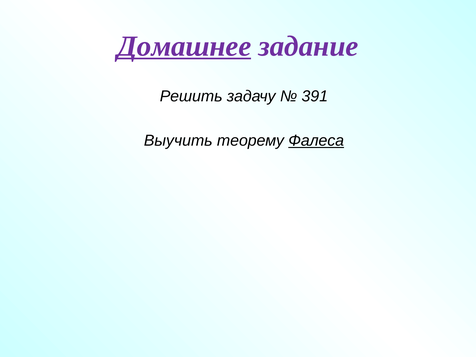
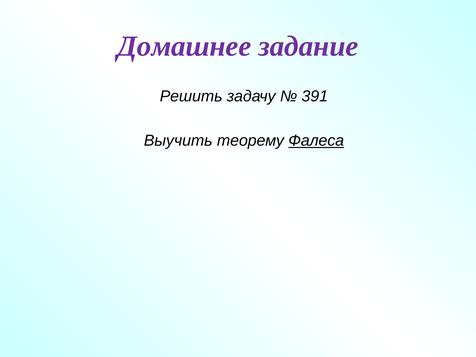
Домашнее underline: present -> none
